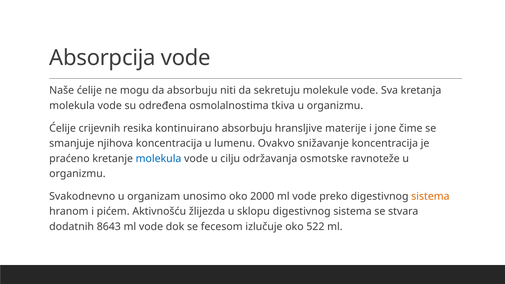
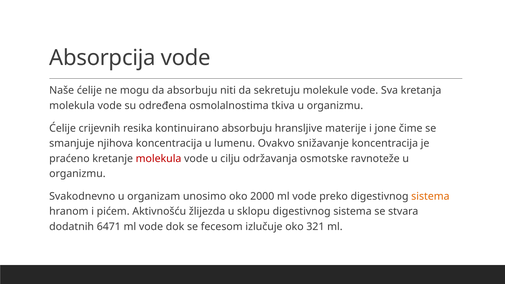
molekula at (159, 159) colour: blue -> red
8643: 8643 -> 6471
522: 522 -> 321
